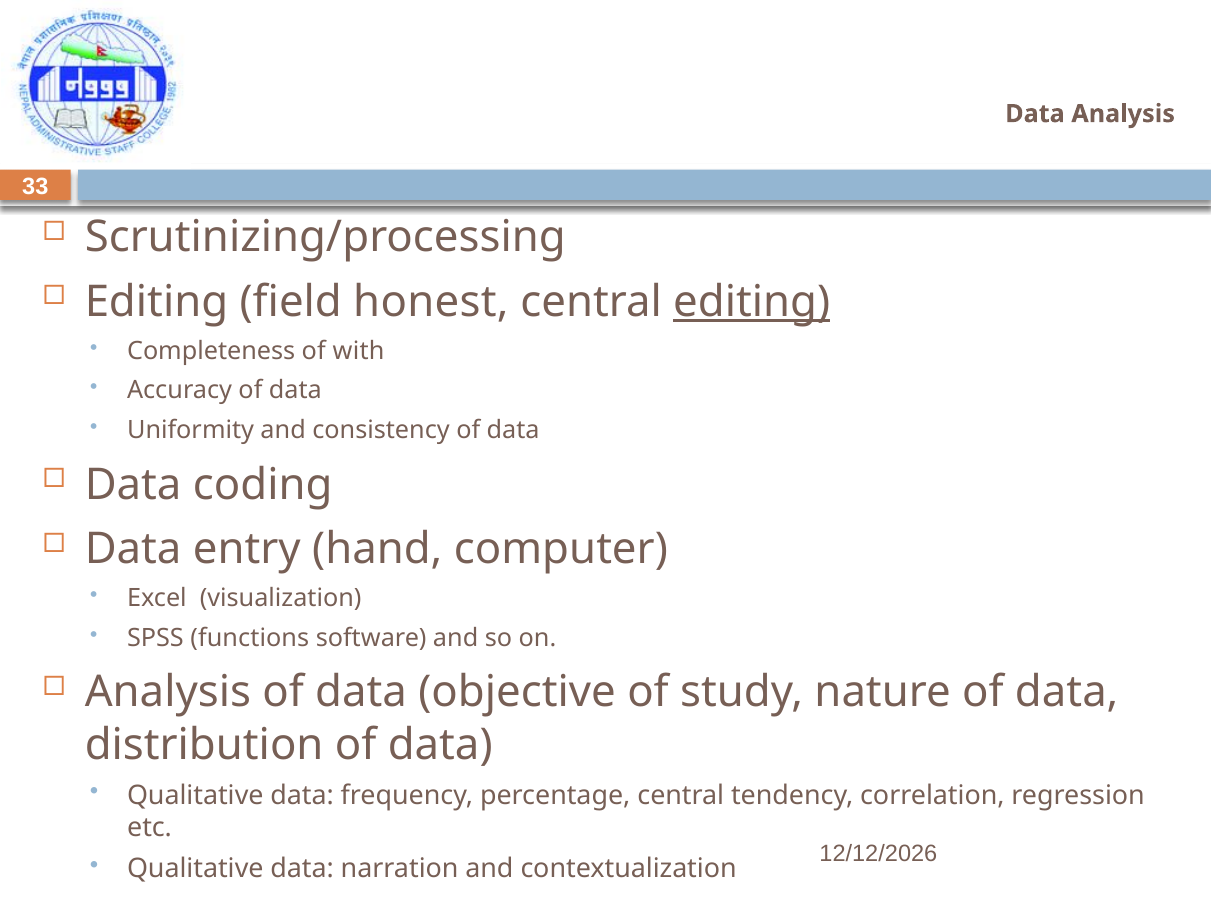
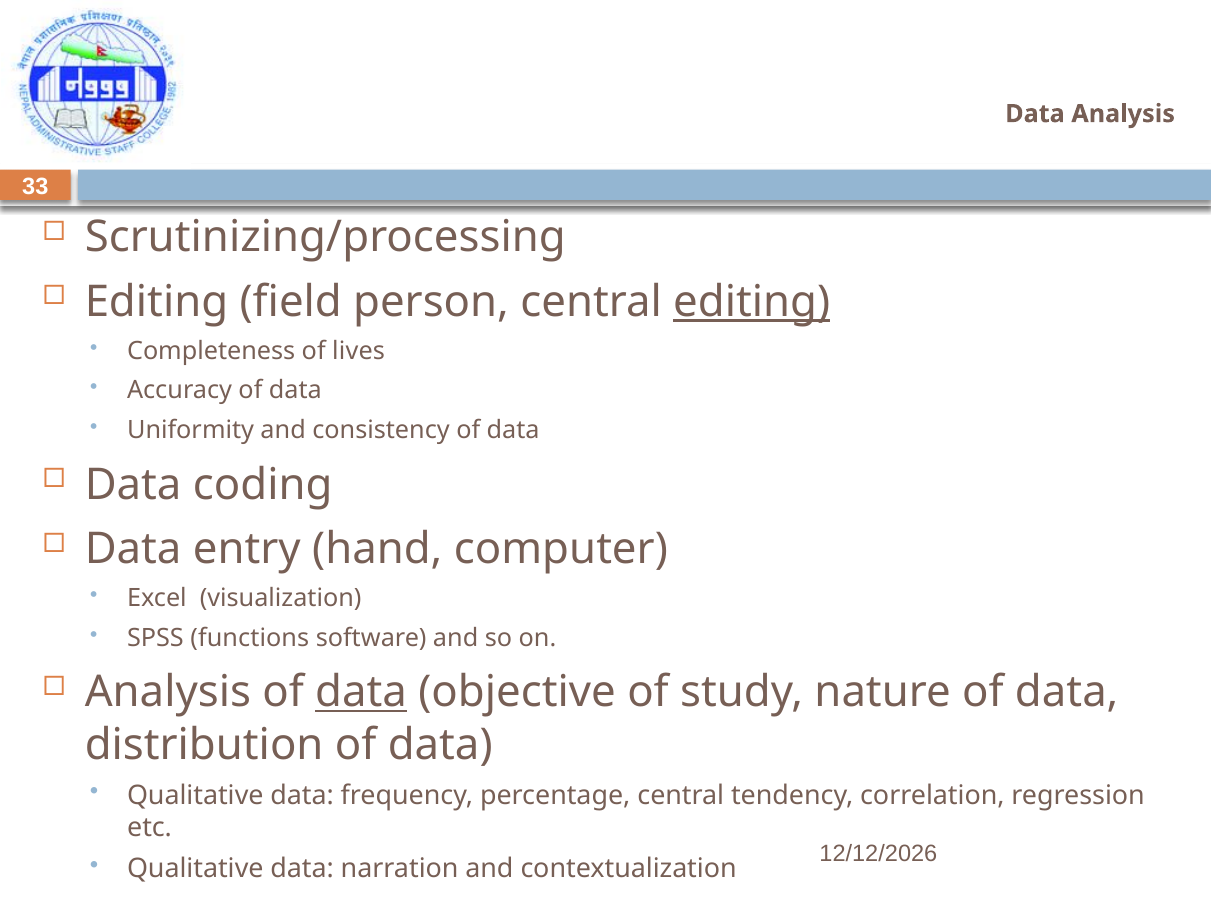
honest: honest -> person
with: with -> lives
data at (361, 692) underline: none -> present
